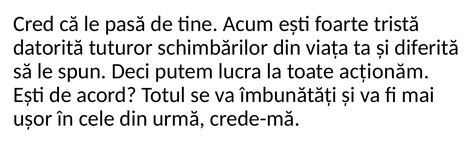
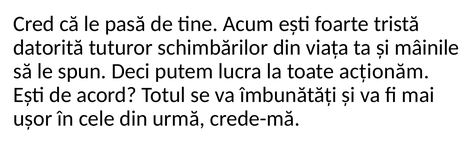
diferită: diferită -> mâinile
